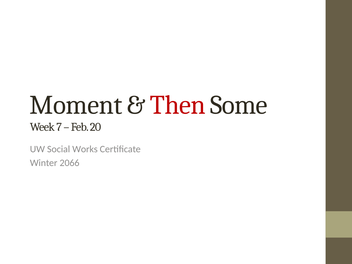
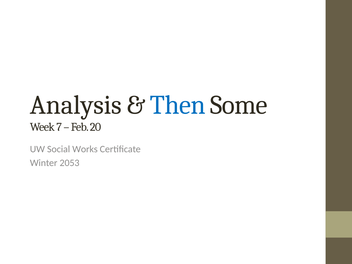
Moment: Moment -> Analysis
Then colour: red -> blue
2066: 2066 -> 2053
